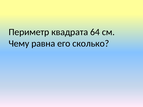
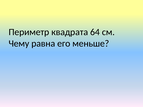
сколько: сколько -> меньше
